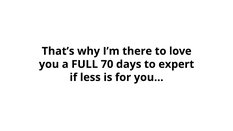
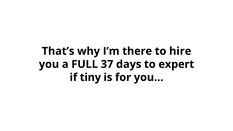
love: love -> hire
70: 70 -> 37
less: less -> tiny
